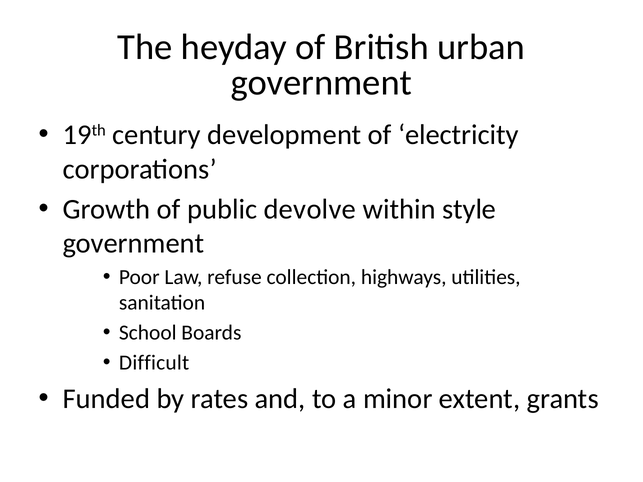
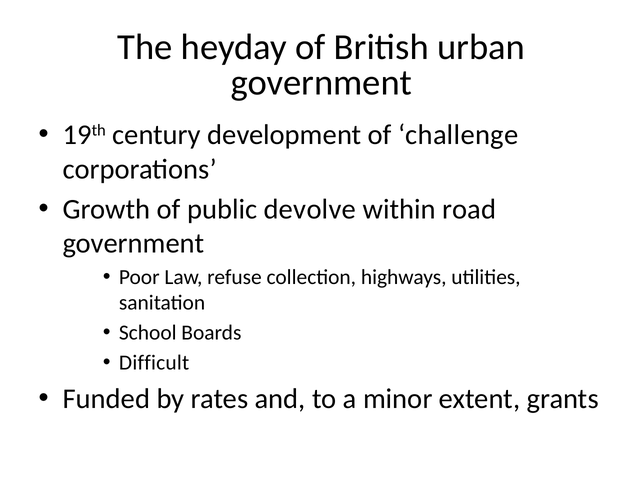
electricity: electricity -> challenge
style: style -> road
